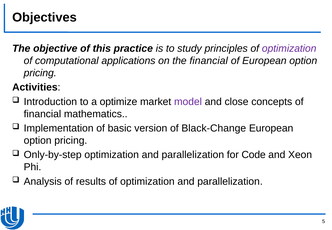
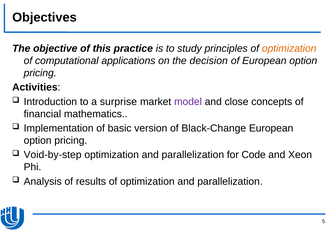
optimization at (289, 48) colour: purple -> orange
the financial: financial -> decision
optimize: optimize -> surprise
Only-by-step: Only-by-step -> Void-by-step
